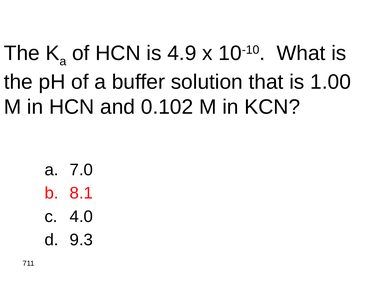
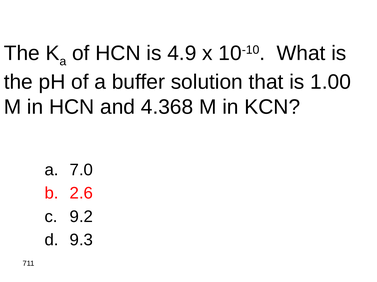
0.102: 0.102 -> 4.368
8.1: 8.1 -> 2.6
4.0: 4.0 -> 9.2
